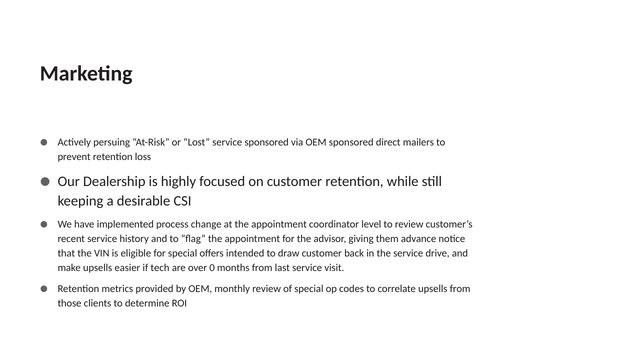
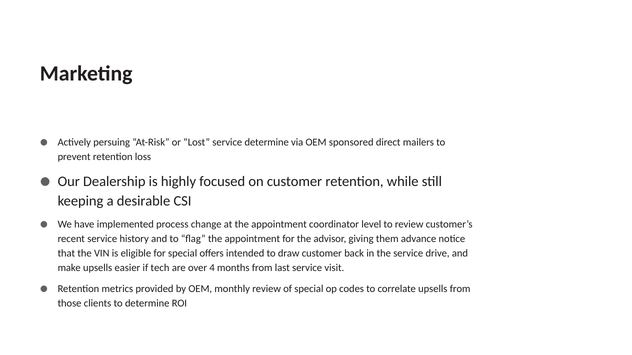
service sponsored: sponsored -> determine
0: 0 -> 4
